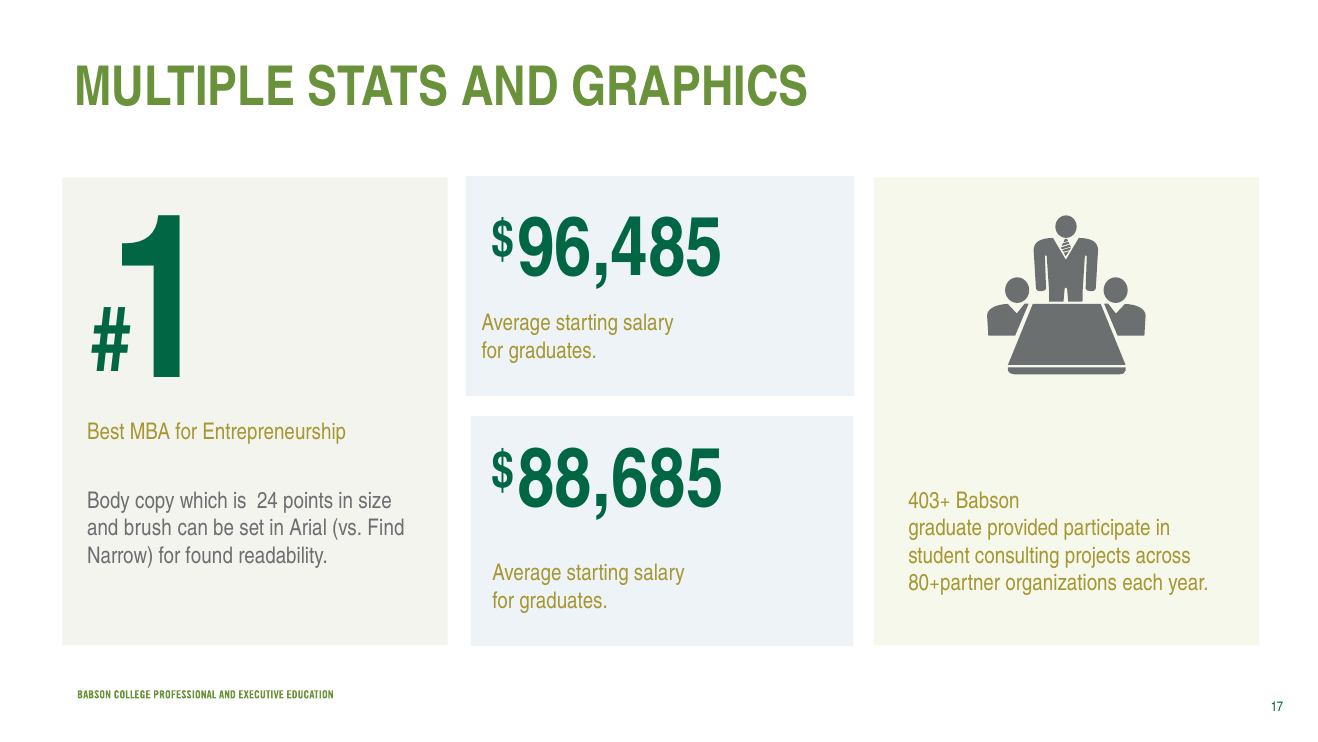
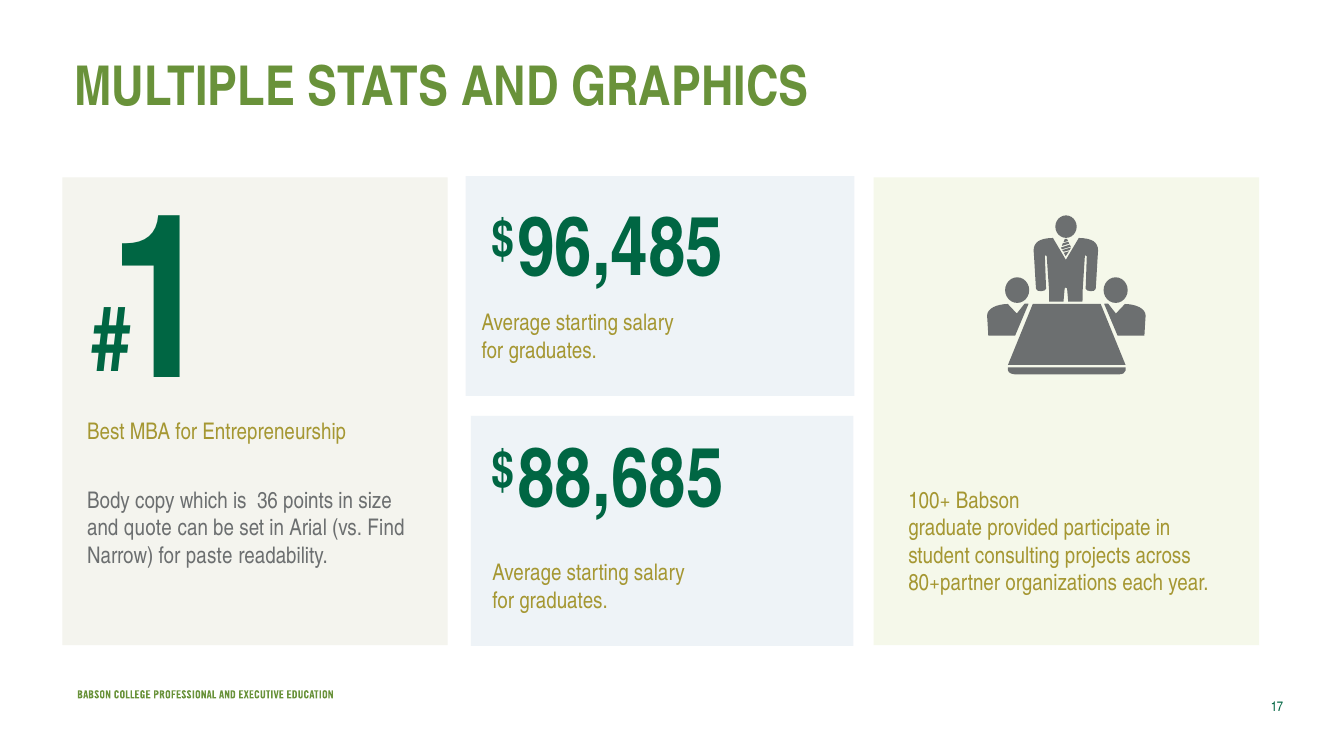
24: 24 -> 36
403+: 403+ -> 100+
brush: brush -> quote
found: found -> paste
